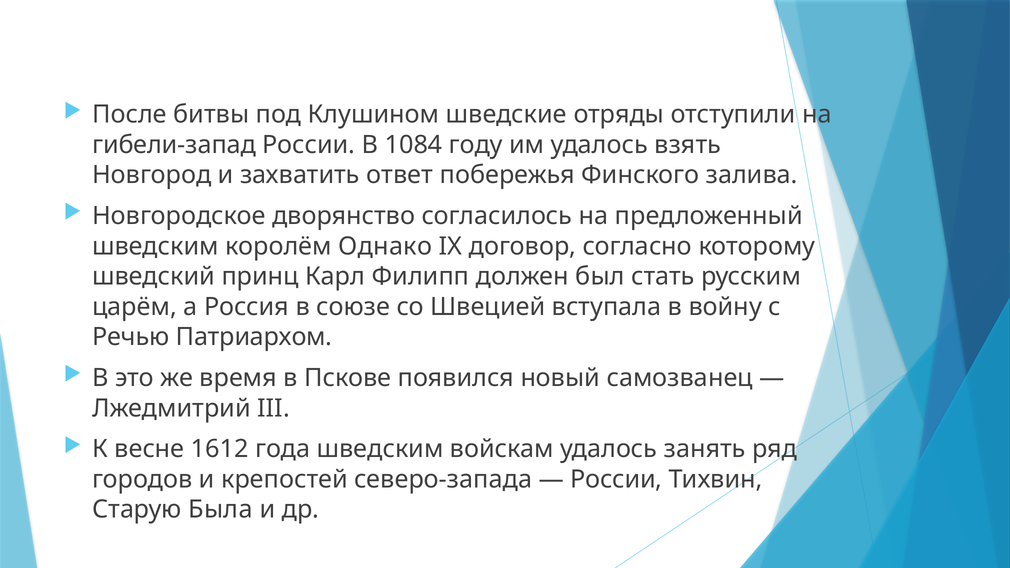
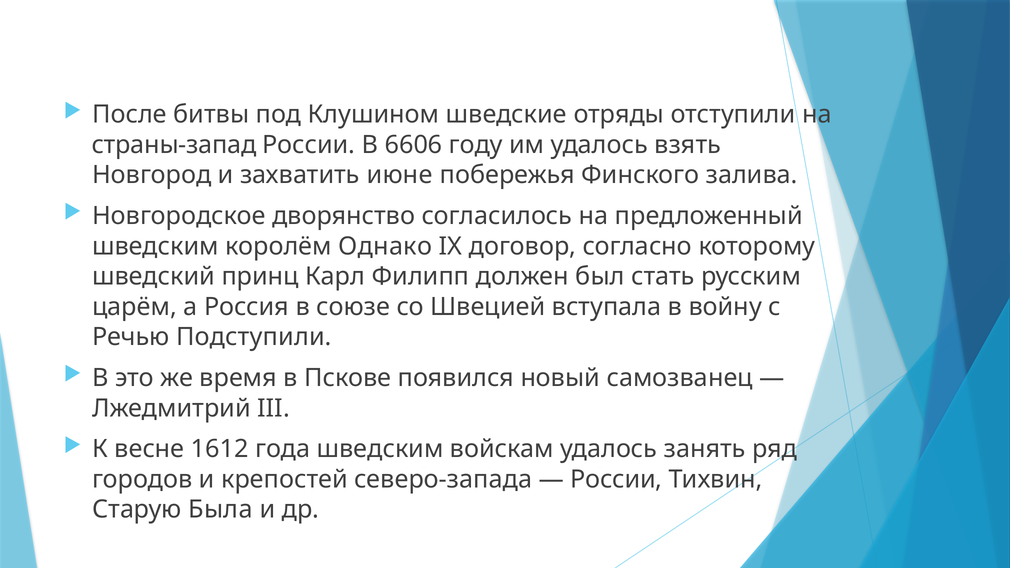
гибели-запад: гибели-запад -> страны-запад
1084: 1084 -> 6606
ответ: ответ -> июне
Патриархом: Патриархом -> Подступили
